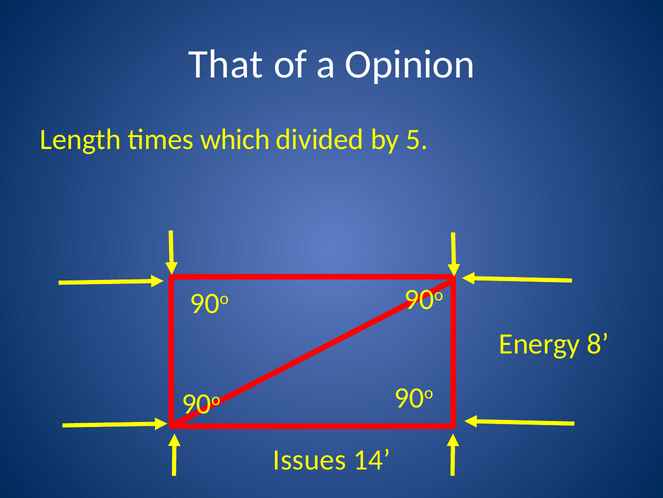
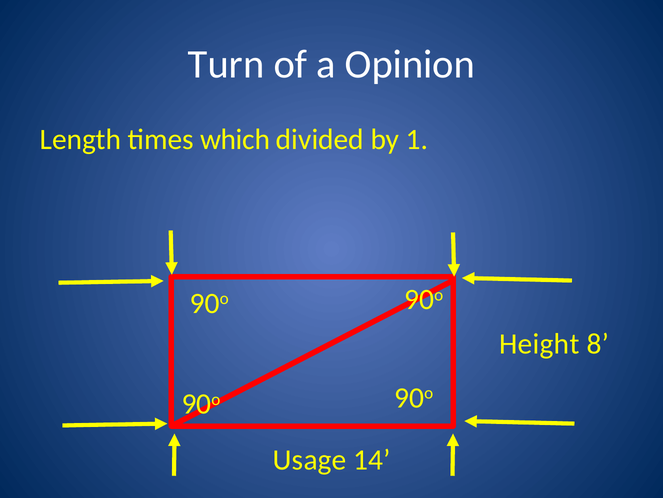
That: That -> Turn
5: 5 -> 1
Energy: Energy -> Height
Issues: Issues -> Usage
